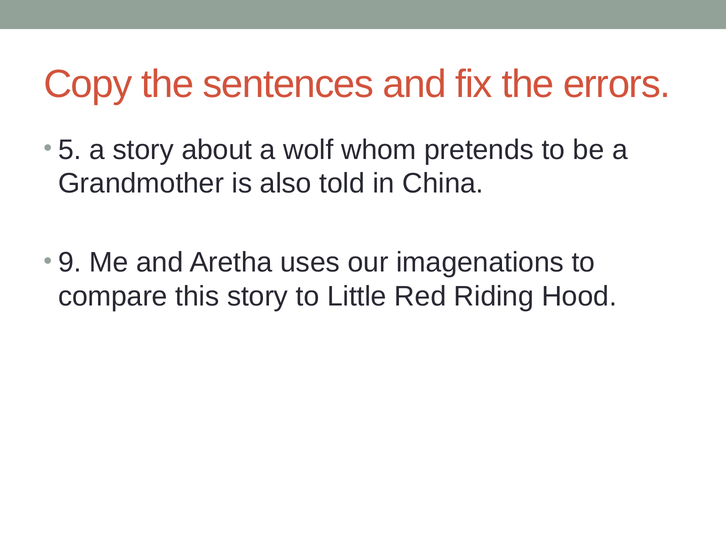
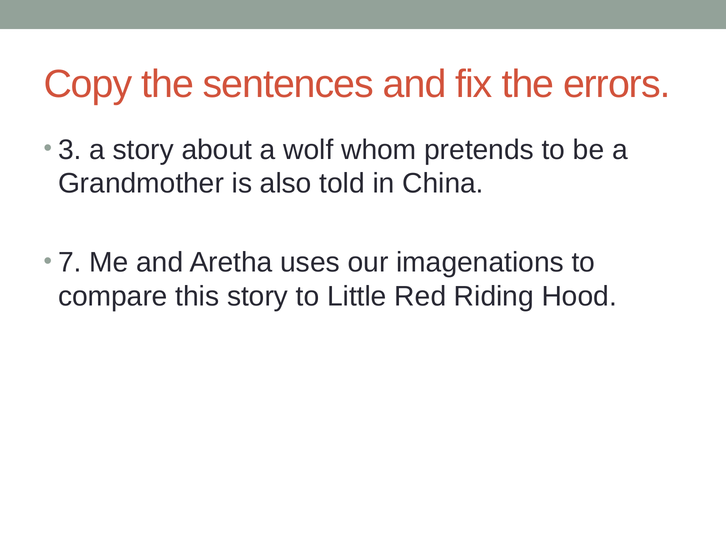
5: 5 -> 3
9: 9 -> 7
